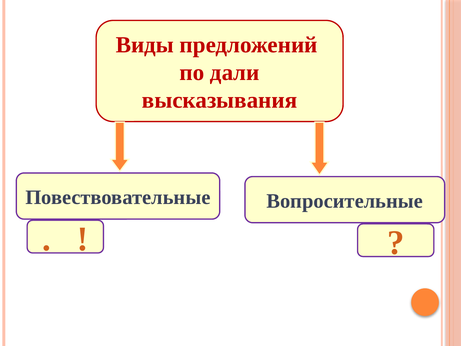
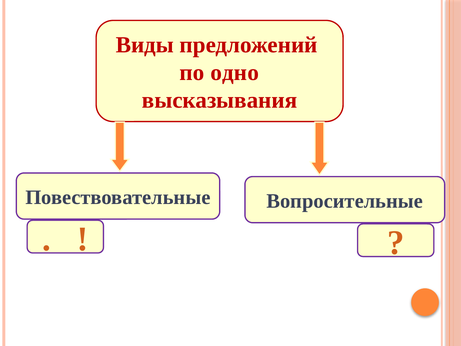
дали: дали -> одно
